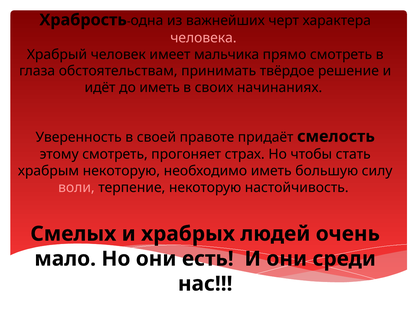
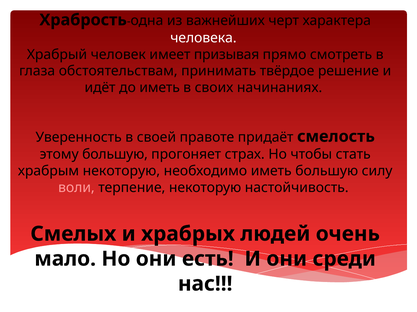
человека colour: pink -> white
мальчика: мальчика -> призывая
этому смотреть: смотреть -> большую
